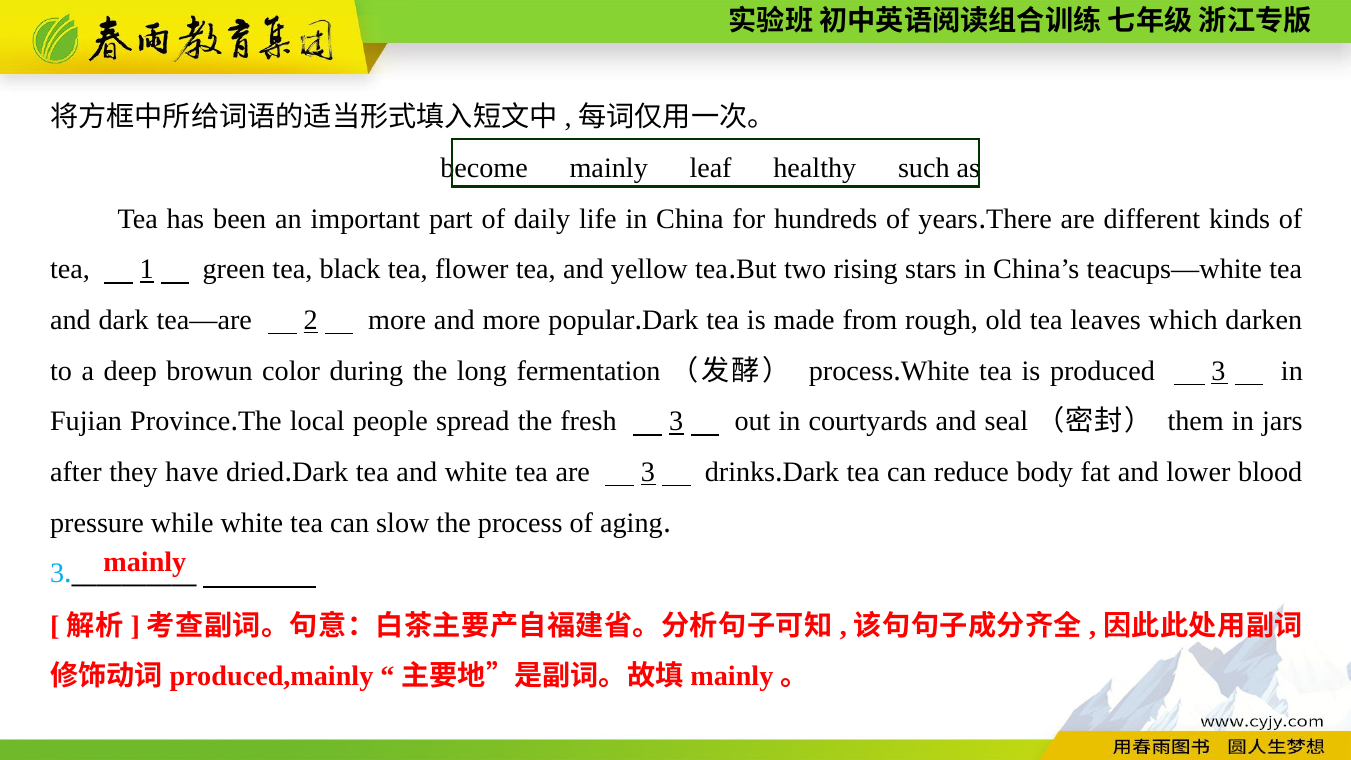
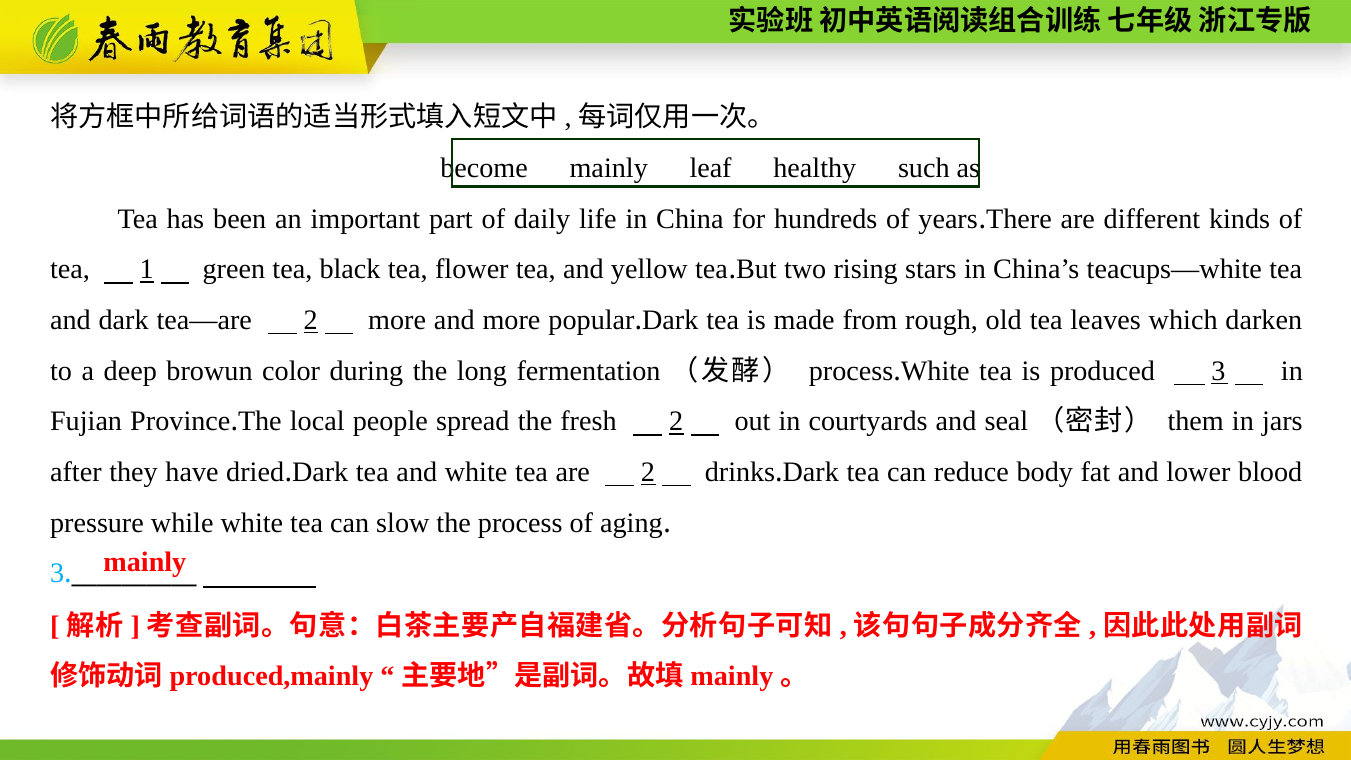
fresh 3: 3 -> 2
are 3: 3 -> 2
